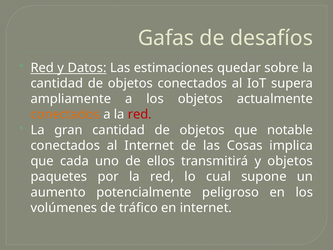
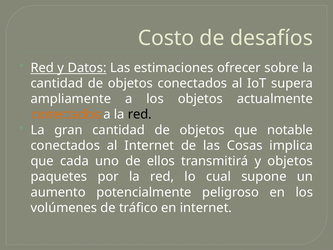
Gafas: Gafas -> Costo
quedar: quedar -> ofrecer
red at (140, 114) colour: red -> black
